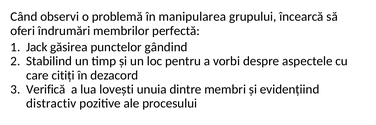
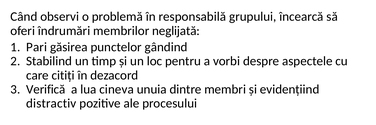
manipularea: manipularea -> responsabilă
perfectă: perfectă -> neglijată
Jack: Jack -> Pari
lovești: lovești -> cineva
